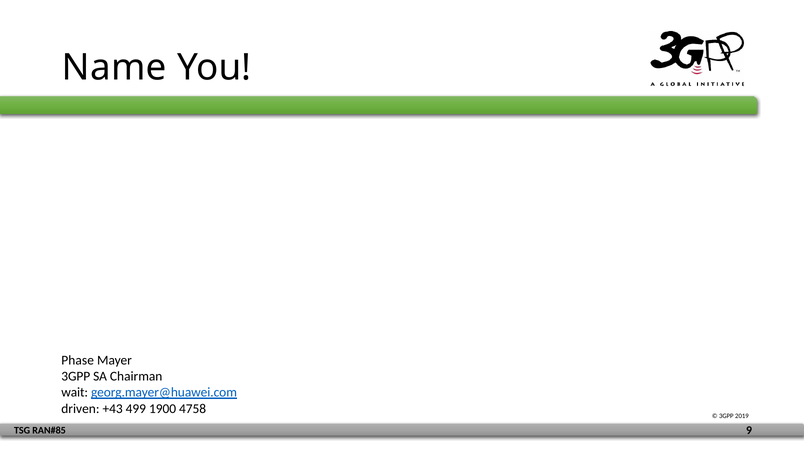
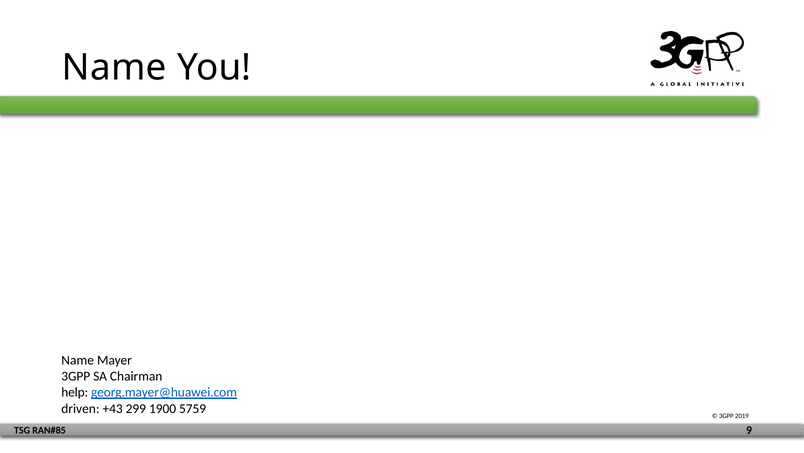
Phase at (78, 360): Phase -> Name
wait: wait -> help
499: 499 -> 299
4758: 4758 -> 5759
